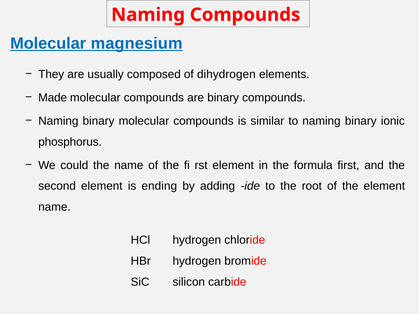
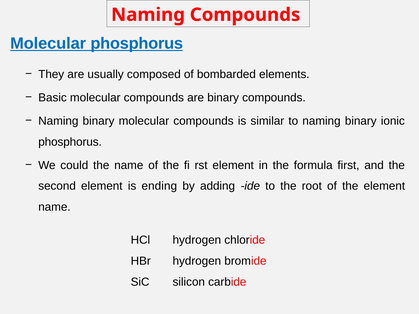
Molecular magnesium: magnesium -> phosphorus
dihydrogen: dihydrogen -> bombarded
Made: Made -> Basic
